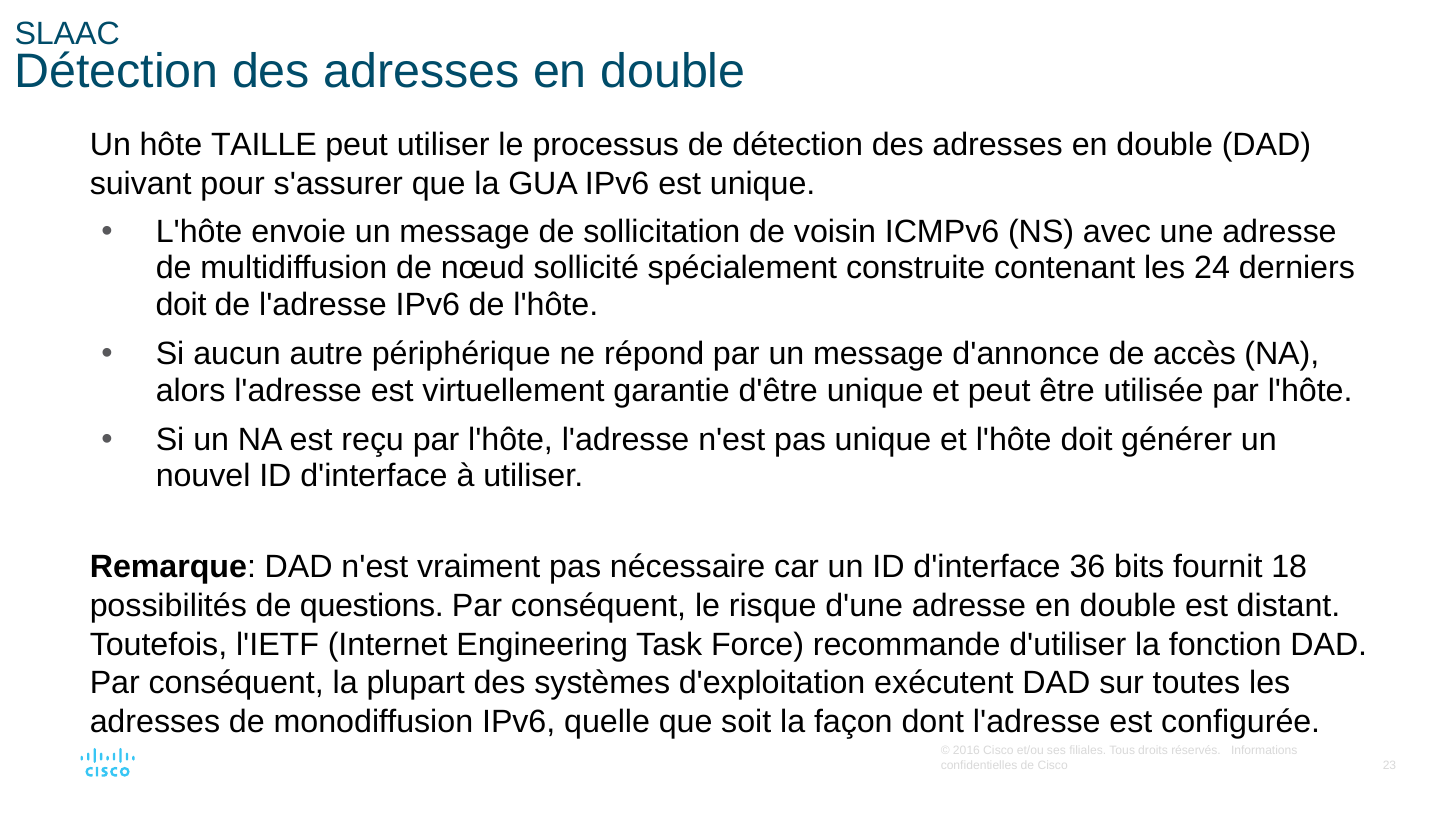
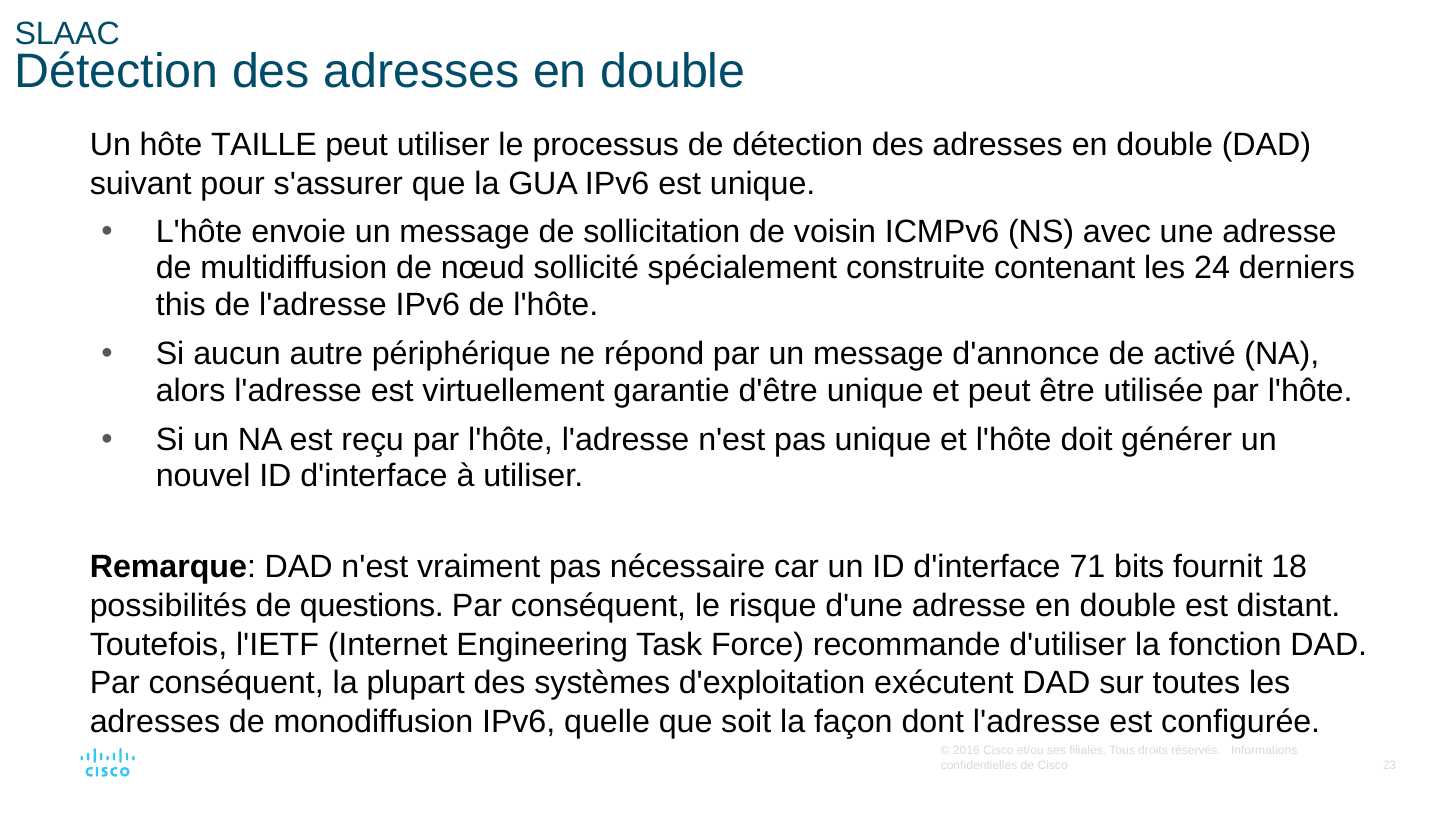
doit at (181, 305): doit -> this
accès: accès -> activé
36: 36 -> 71
